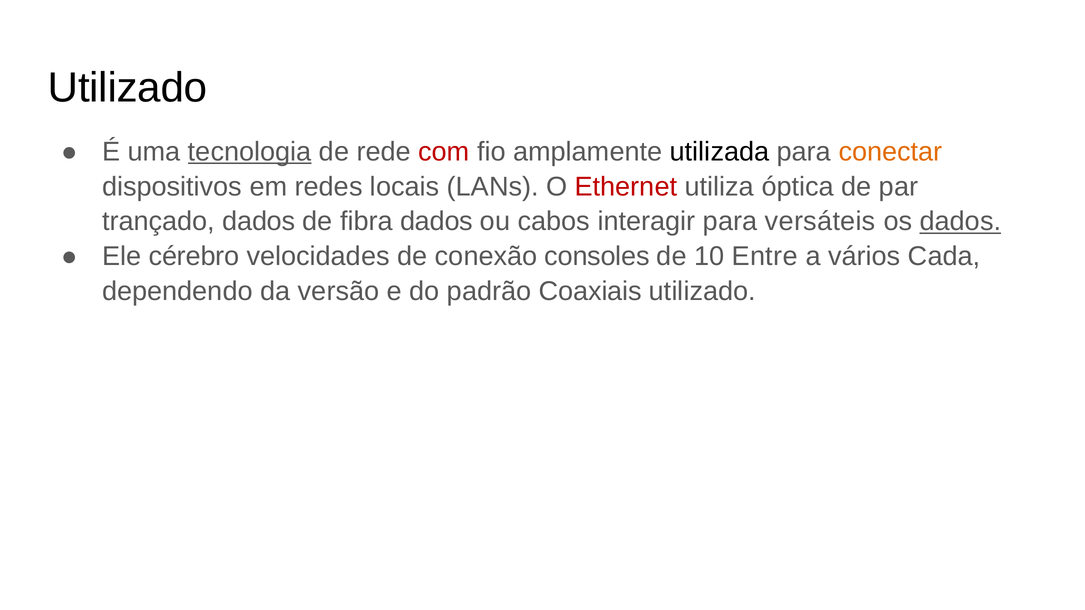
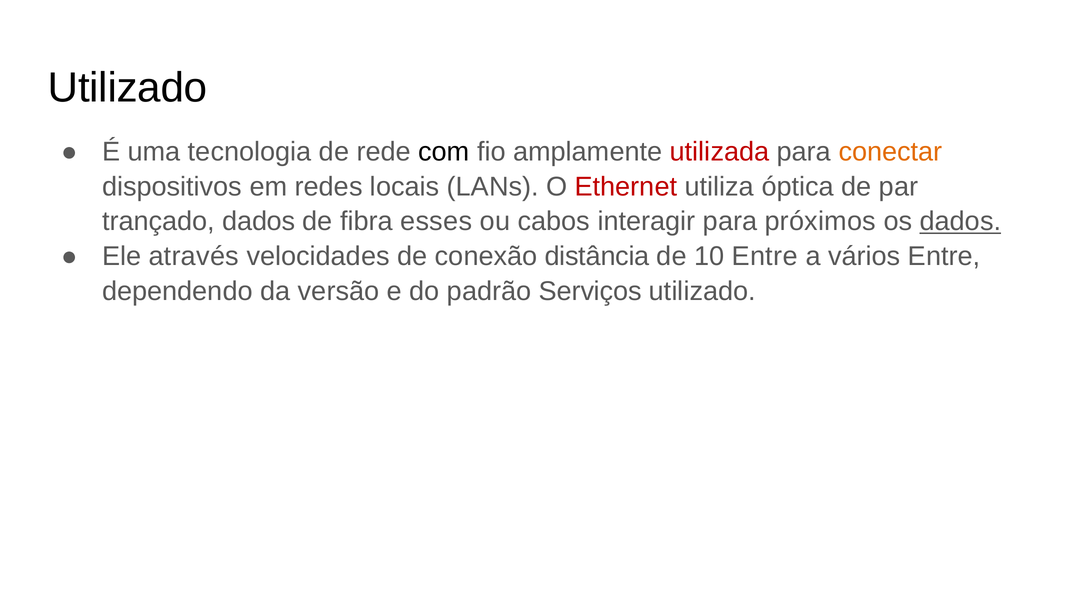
tecnologia underline: present -> none
com colour: red -> black
utilizada colour: black -> red
fibra dados: dados -> esses
versáteis: versáteis -> próximos
cérebro: cérebro -> através
consoles: consoles -> distância
vários Cada: Cada -> Entre
Coaxiais: Coaxiais -> Serviços
